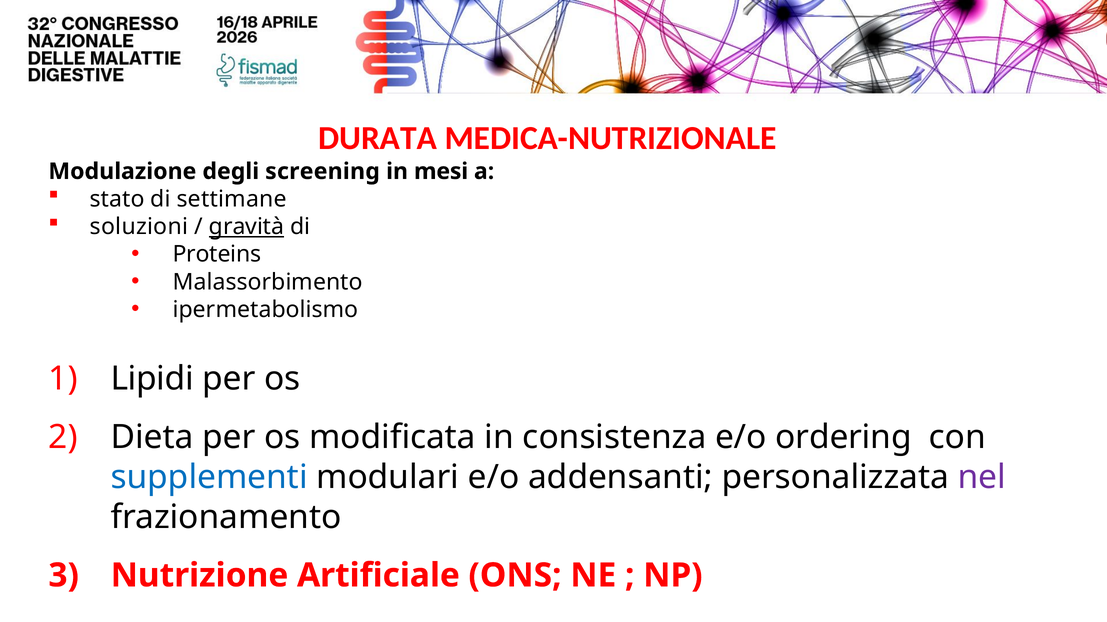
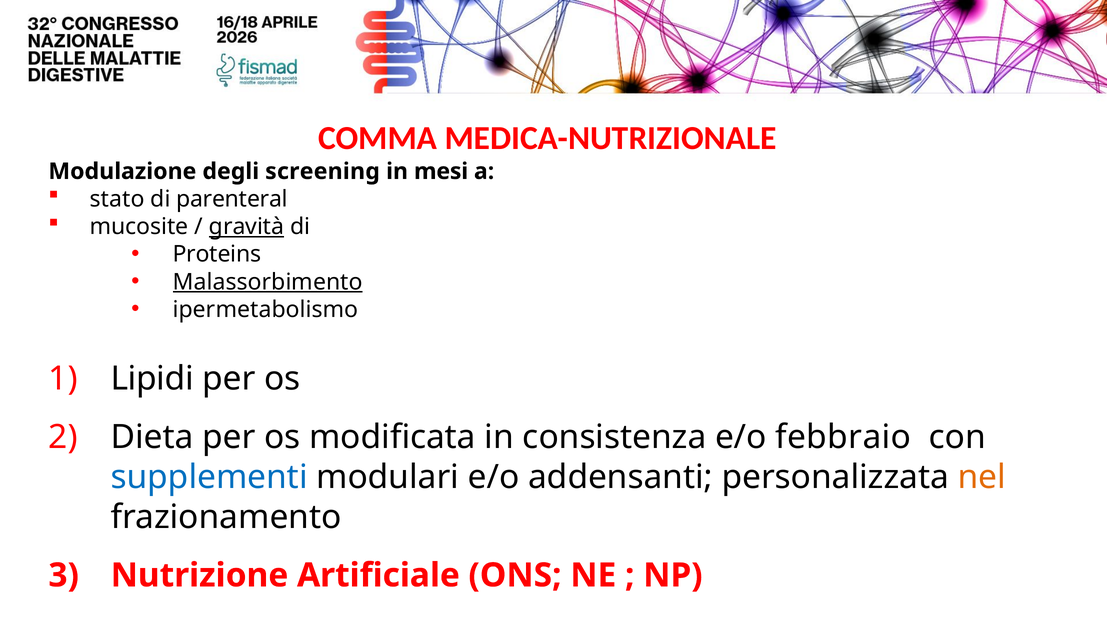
DURATA: DURATA -> COMMA
settimane: settimane -> parenteral
soluzioni: soluzioni -> mucosite
Malassorbimento underline: none -> present
ordering: ordering -> febbraio
nel colour: purple -> orange
